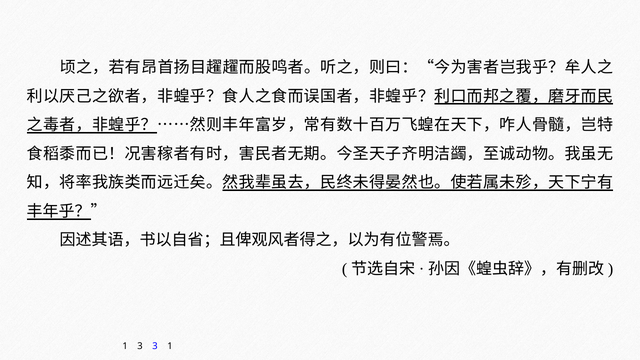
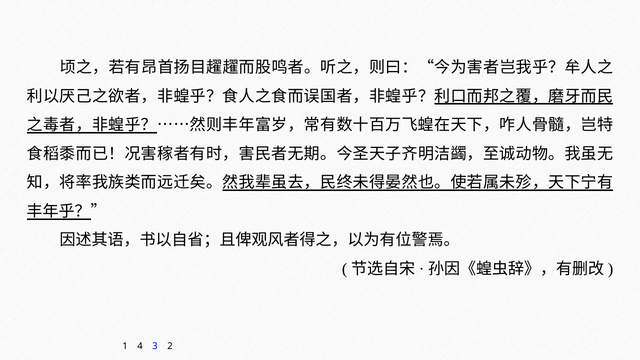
1 3: 3 -> 4
3 1: 1 -> 2
